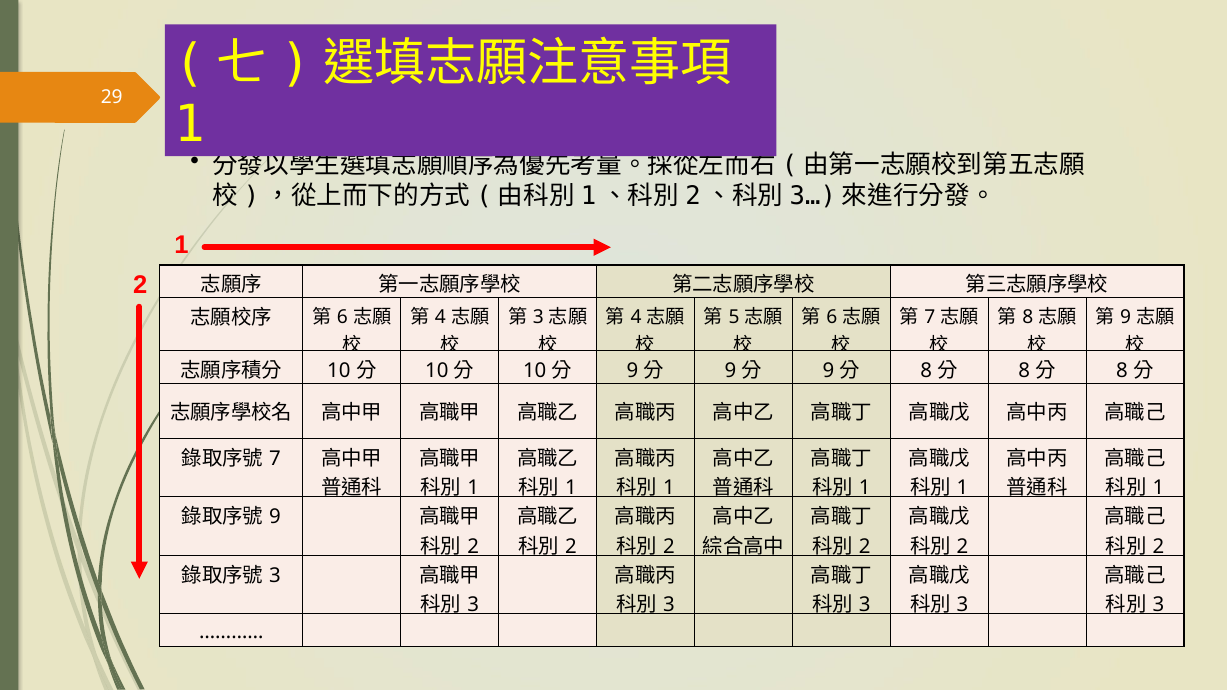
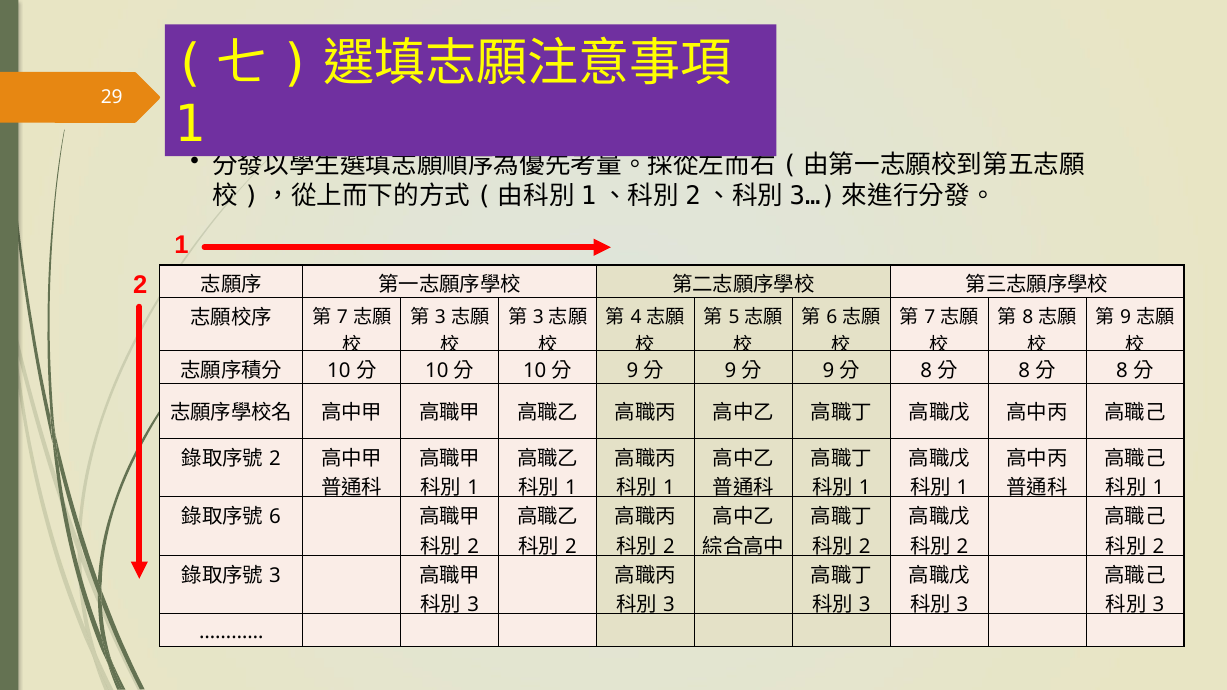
4 at (440, 317): 4 -> 3
6 at (342, 317): 6 -> 7
7 at (275, 458): 7 -> 2
9 at (275, 517): 9 -> 6
